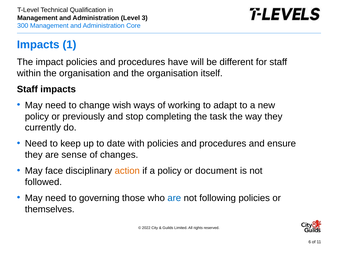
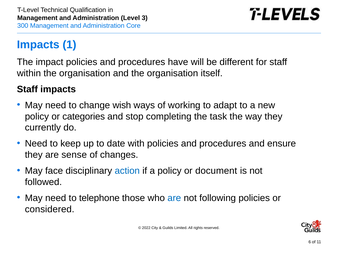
previously: previously -> categories
action colour: orange -> blue
governing: governing -> telephone
themselves: themselves -> considered
